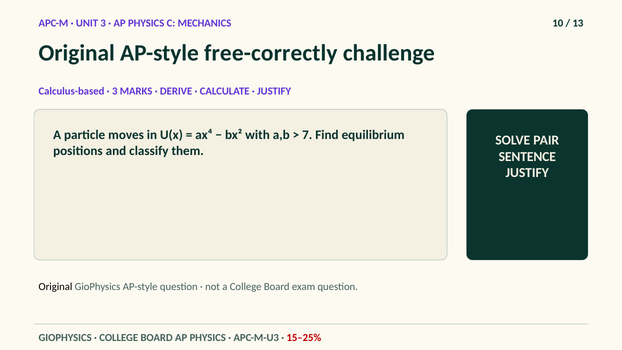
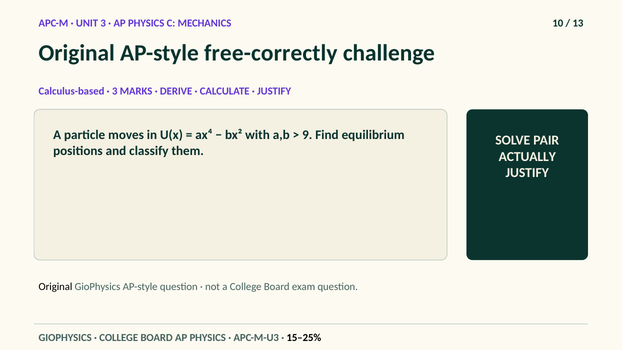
7: 7 -> 9
SENTENCE: SENTENCE -> ACTUALLY
15–25% colour: red -> black
